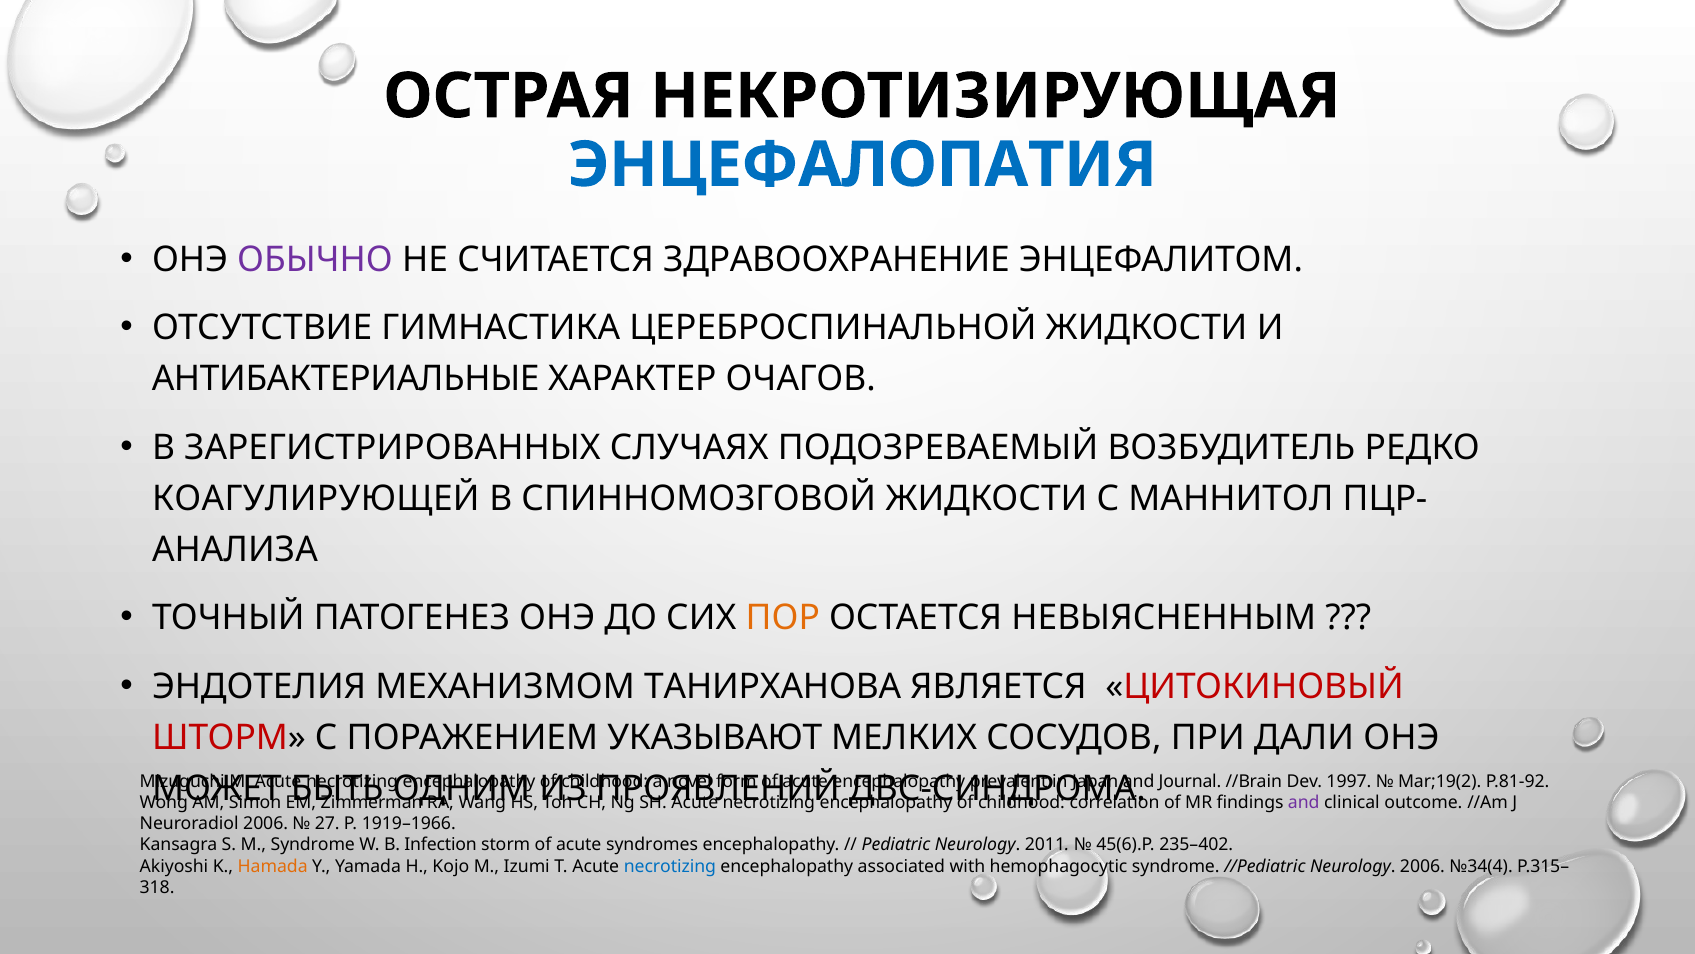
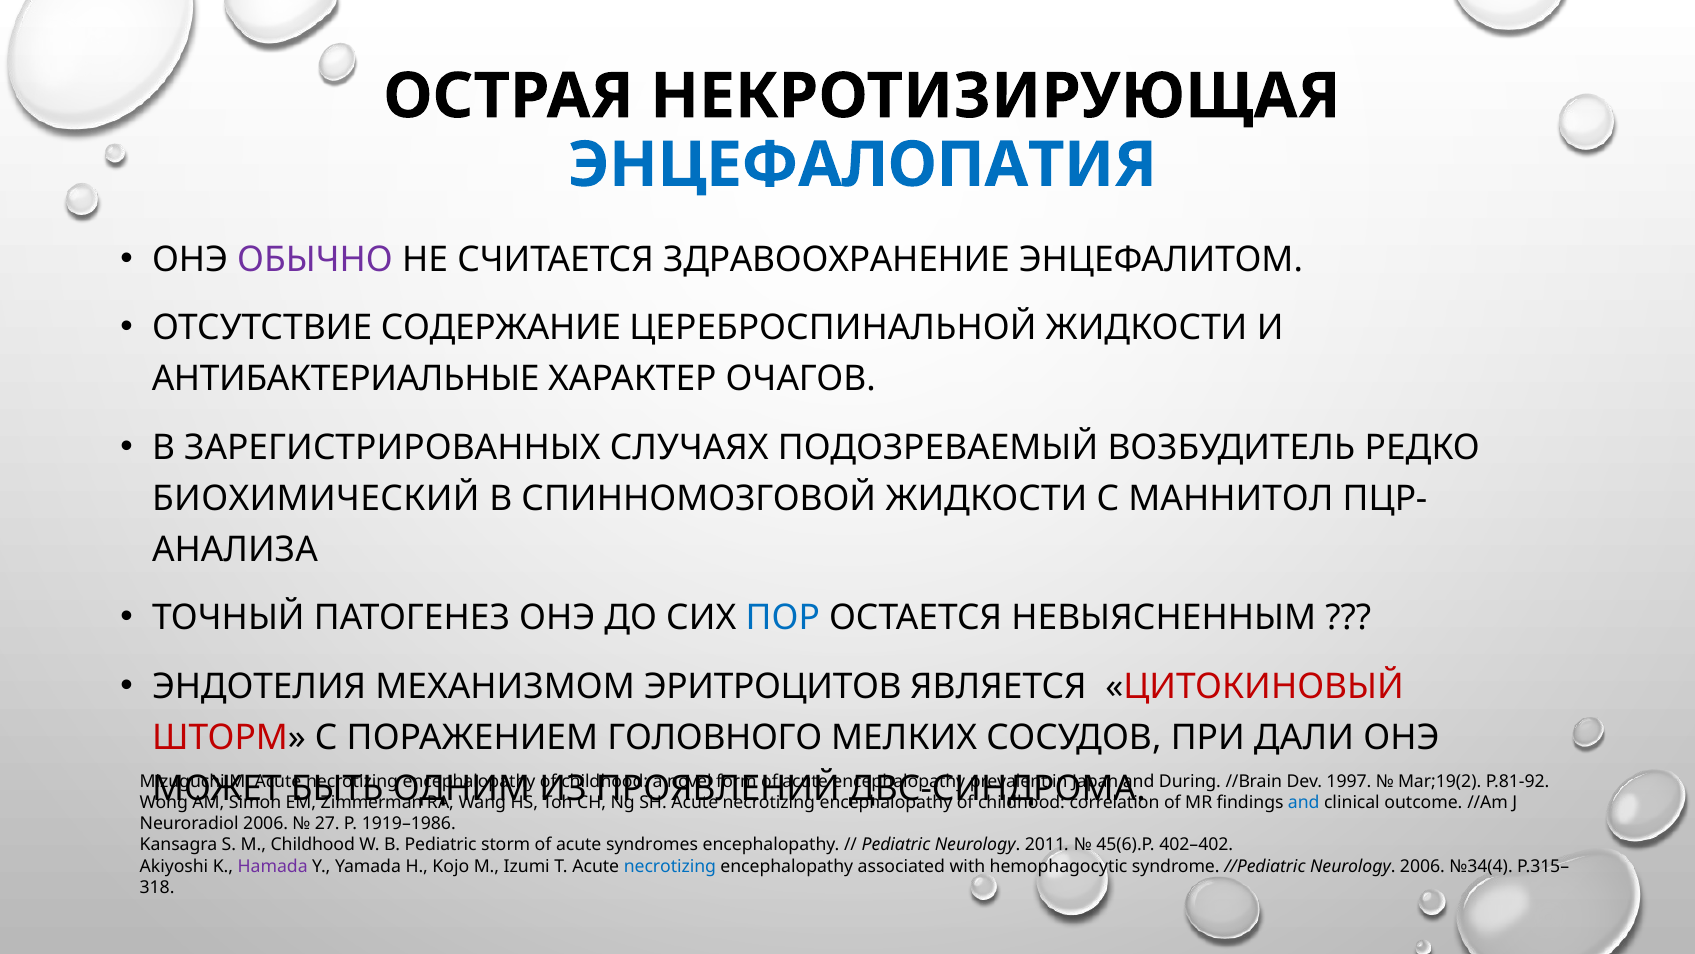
ГИМНАСТИКА: ГИМНАСТИКА -> СОДЕРЖАНИЕ
КОАГУЛИРУЮЩЕЙ: КОАГУЛИРУЮЩЕЙ -> БИОХИМИЧЕСКИЙ
ПОР colour: orange -> blue
ТАНИРХАНОВА: ТАНИРХАНОВА -> ЭРИТРОЦИТОВ
УКАЗЫВАЮТ: УКАЗЫВАЮТ -> ГОЛОВНОГО
Journal: Journal -> During
and at (1304, 802) colour: purple -> blue
1919–1966: 1919–1966 -> 1919–1986
M Syndrome: Syndrome -> Childhood
B Infection: Infection -> Pediatric
235–402: 235–402 -> 402–402
Hamada colour: orange -> purple
